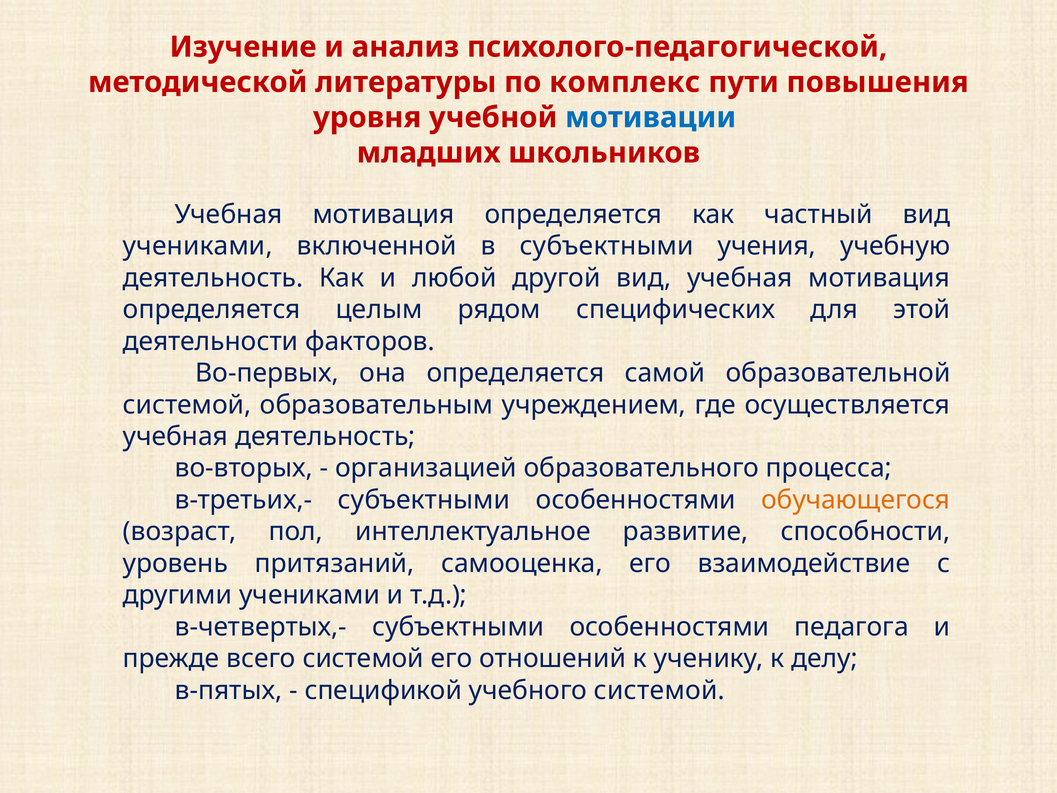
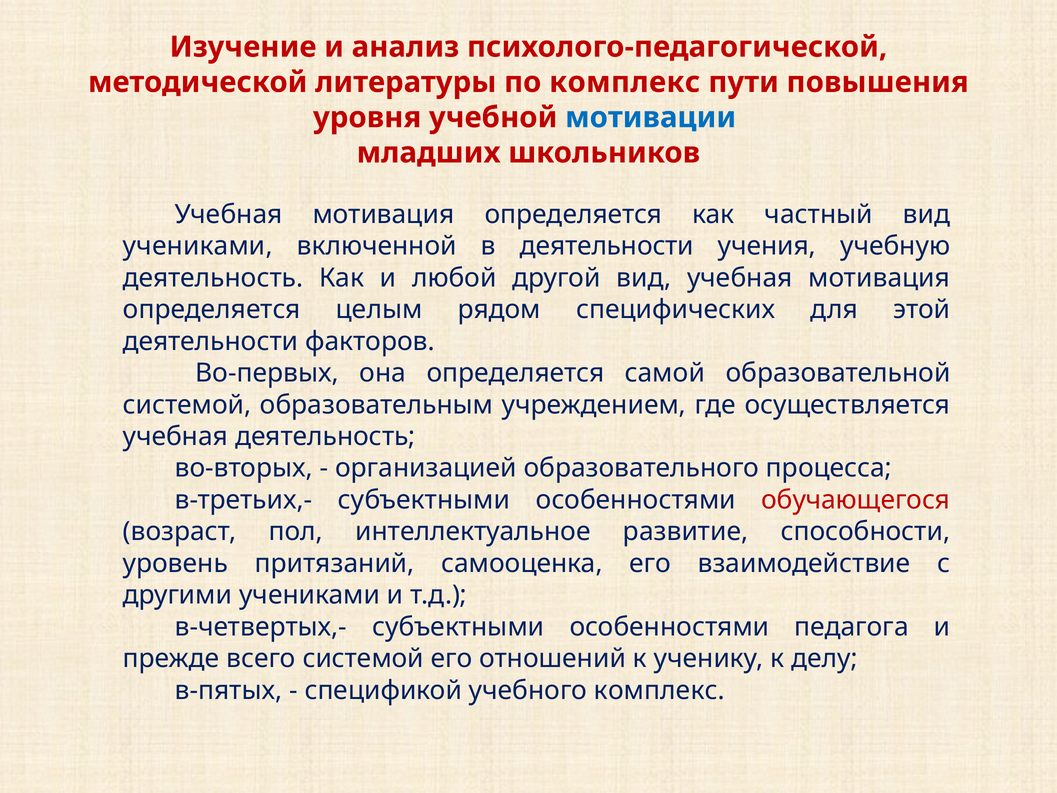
в субъектными: субъектными -> деятельности
обучающегося colour: orange -> red
учебного системой: системой -> комплекс
